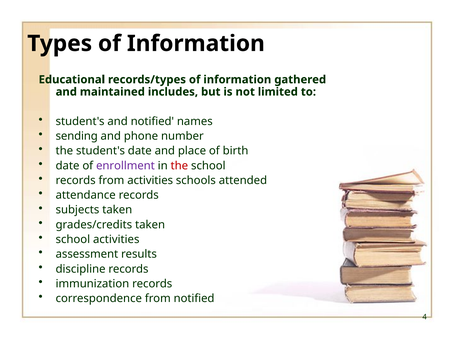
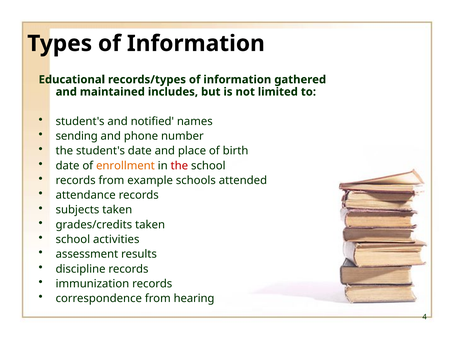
enrollment colour: purple -> orange
from activities: activities -> example
from notified: notified -> hearing
